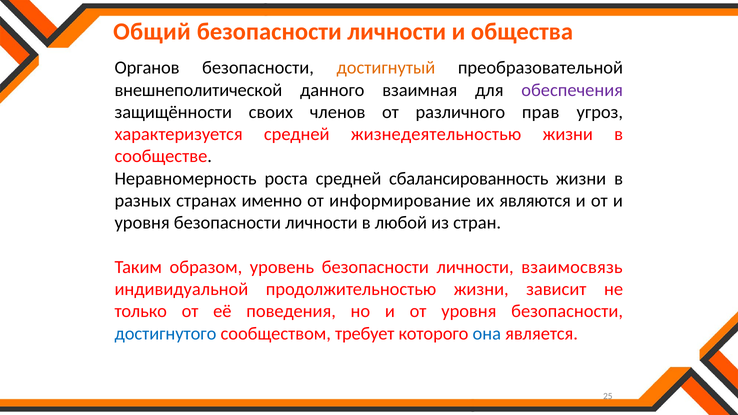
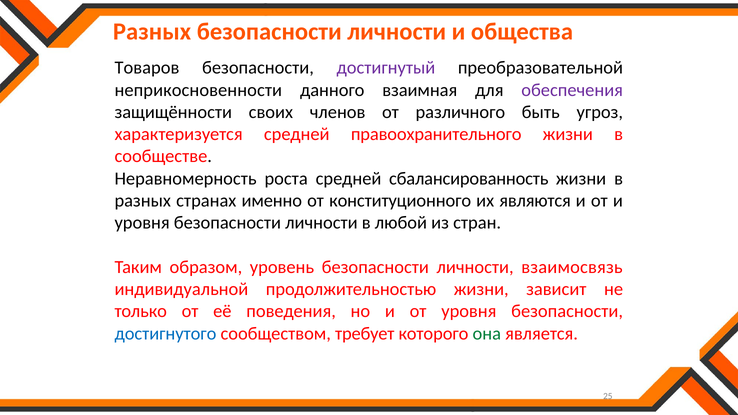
Общий at (152, 32): Общий -> Разных
Органов: Органов -> Товаров
достигнутый colour: orange -> purple
внешнеполитической: внешнеполитической -> неприкосновенности
прав: прав -> быть
жизнедеятельностью: жизнедеятельностью -> правоохранительного
информирование: информирование -> конституционного
она colour: blue -> green
